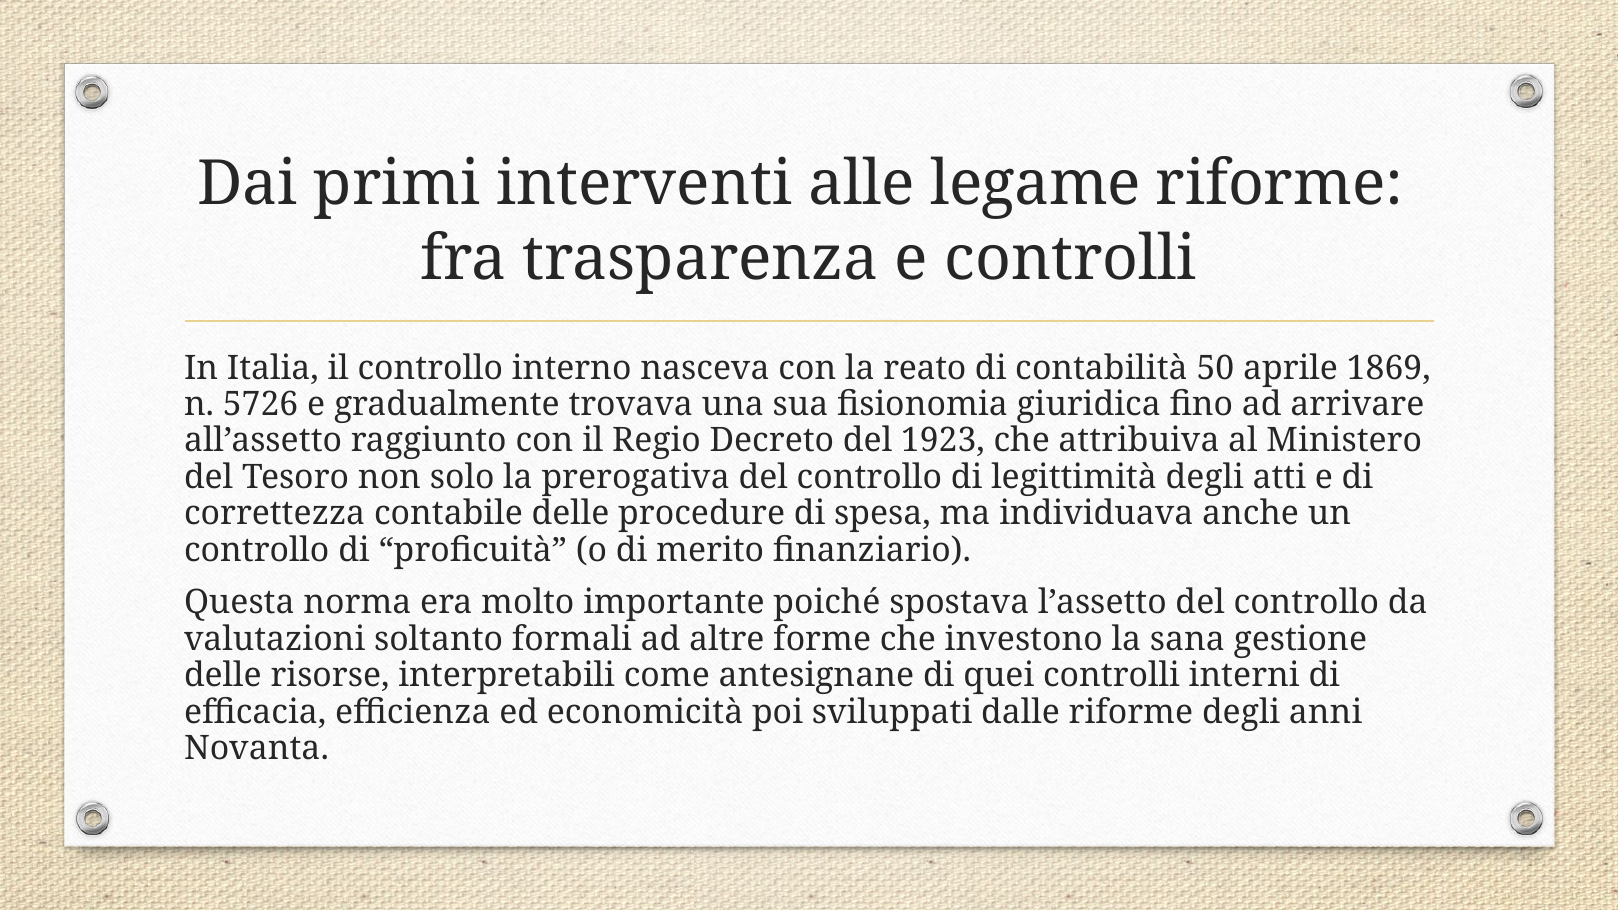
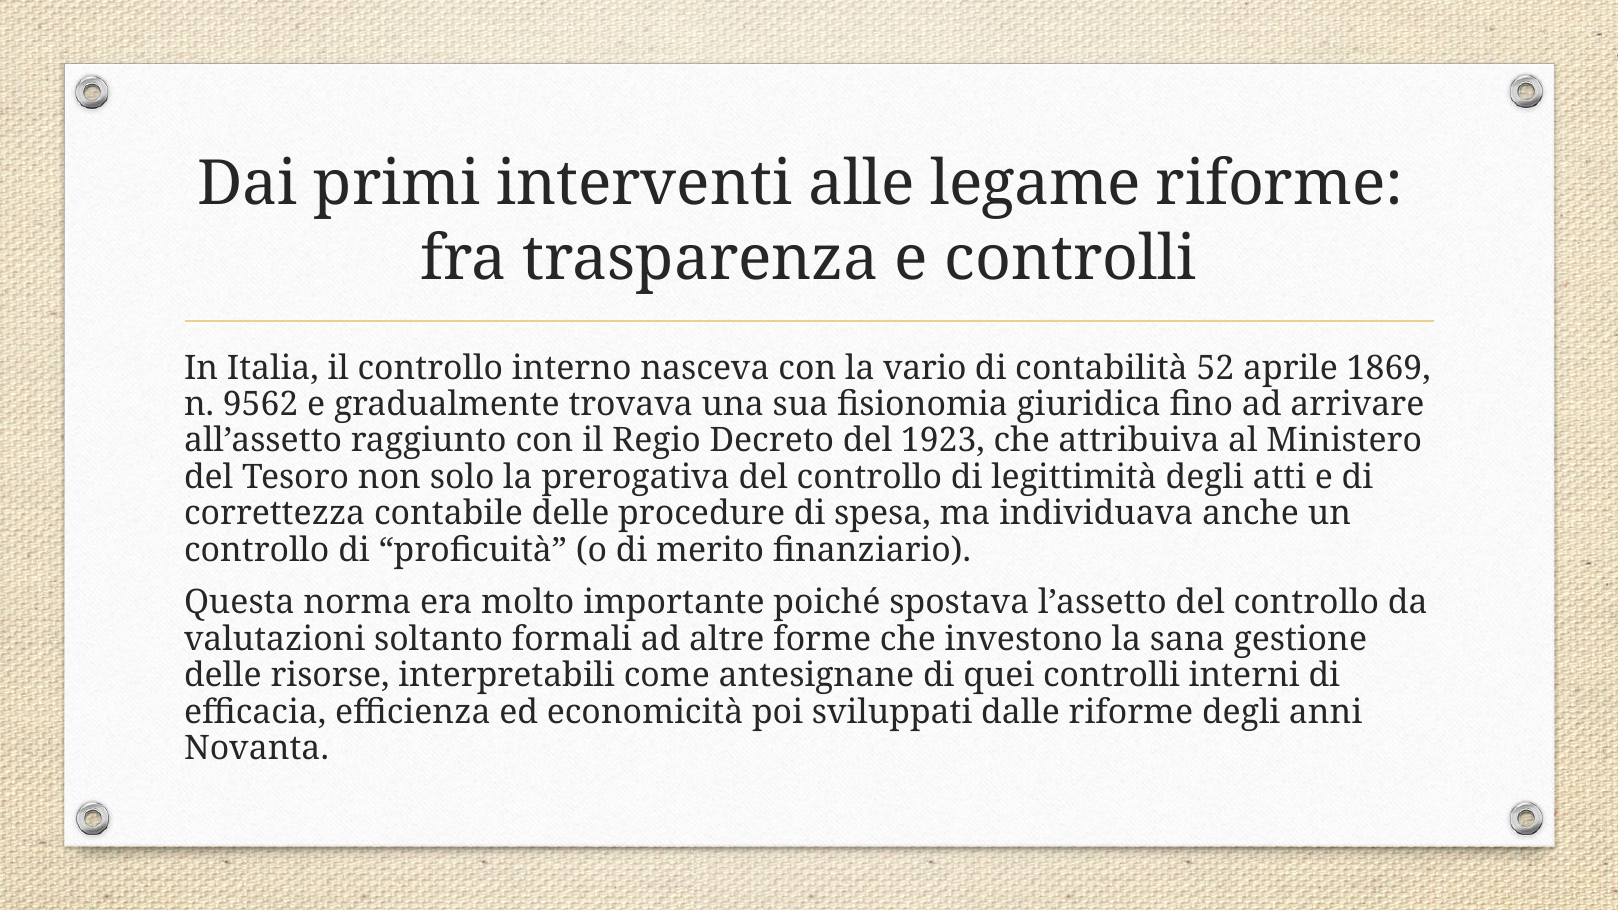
reato: reato -> vario
50: 50 -> 52
5726: 5726 -> 9562
